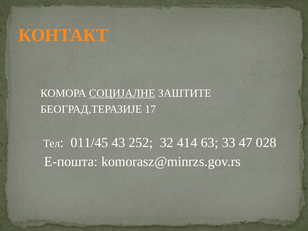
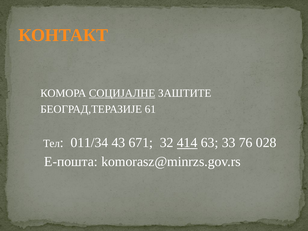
17: 17 -> 61
011/45: 011/45 -> 011/34
252: 252 -> 671
414 underline: none -> present
47: 47 -> 76
